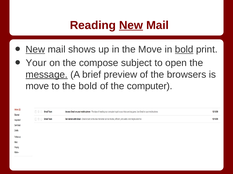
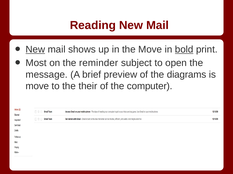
New at (131, 25) underline: present -> none
Your: Your -> Most
compose: compose -> reminder
message underline: present -> none
browsers: browsers -> diagrams
the bold: bold -> their
